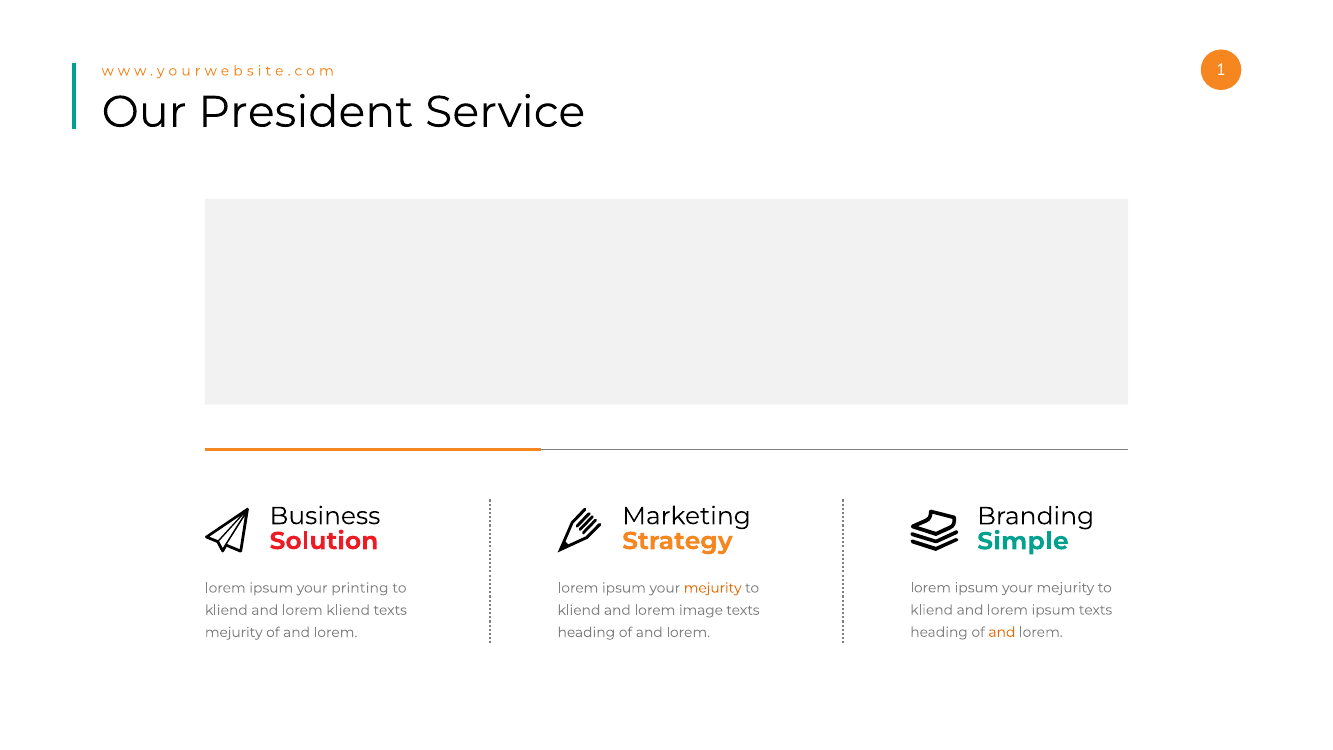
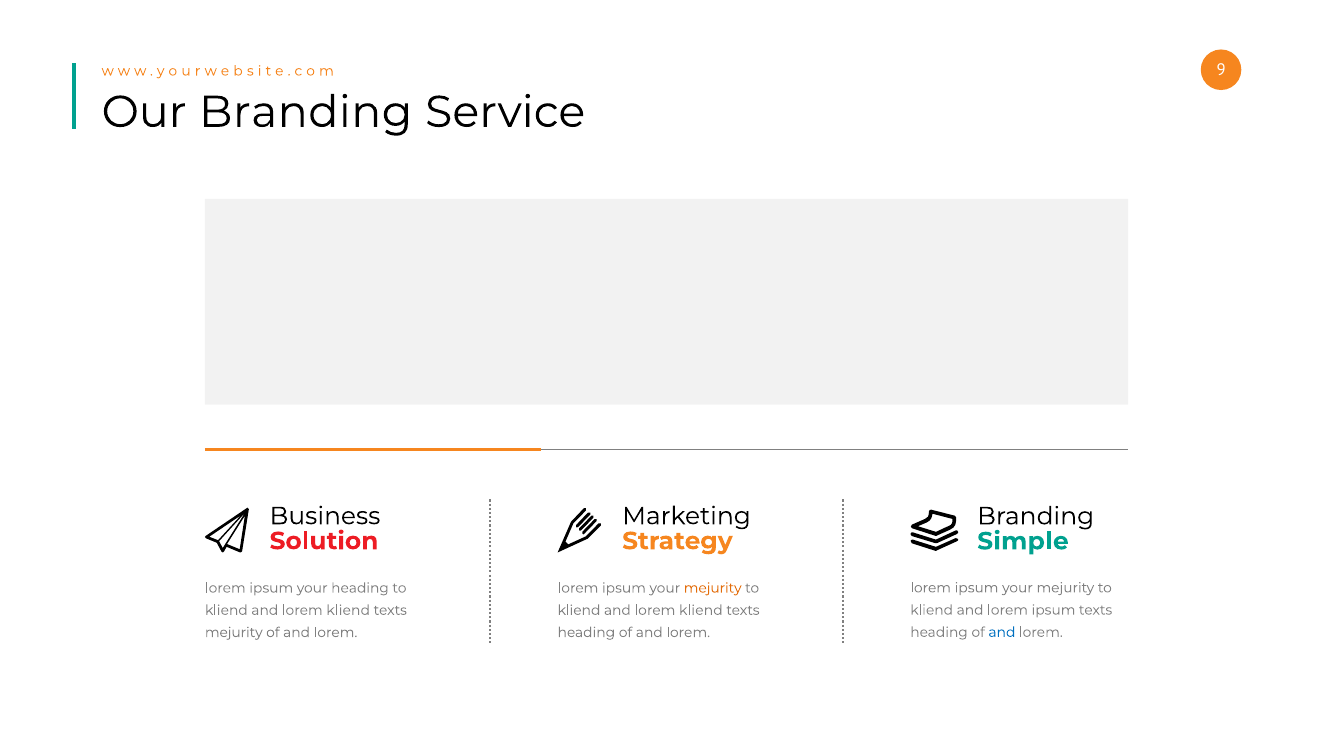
1: 1 -> 9
Our President: President -> Branding
your printing: printing -> heading
image at (701, 610): image -> kliend
and at (1002, 632) colour: orange -> blue
